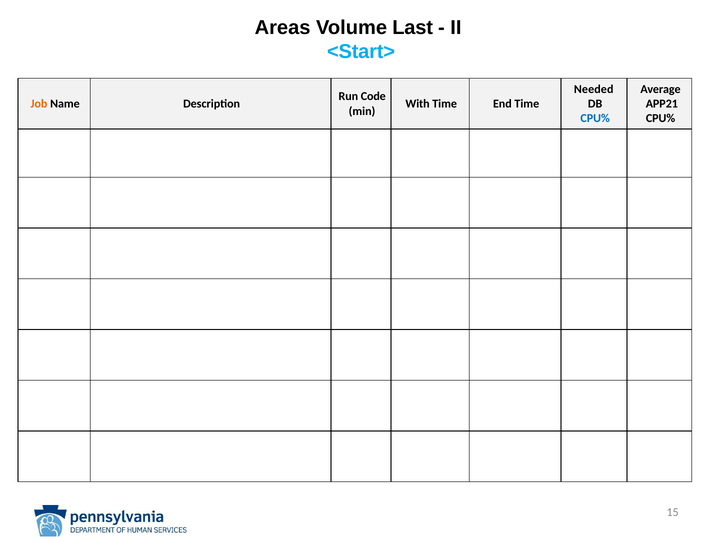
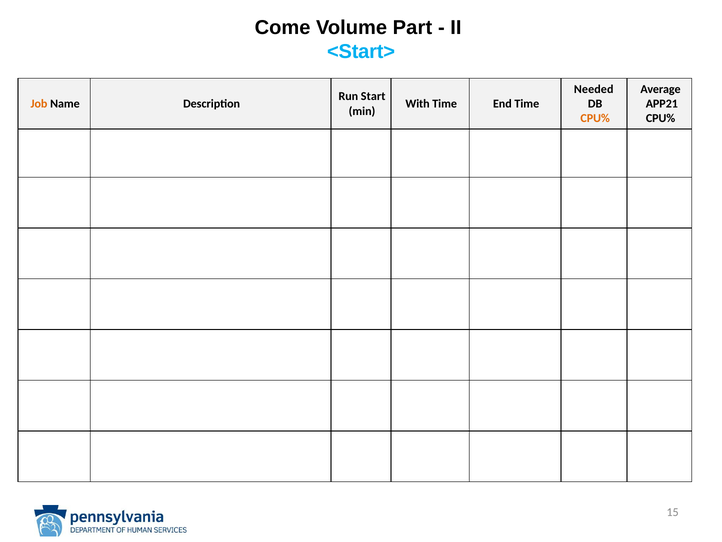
Areas: Areas -> Come
Last: Last -> Part
Code: Code -> Start
CPU% at (595, 118) colour: blue -> orange
